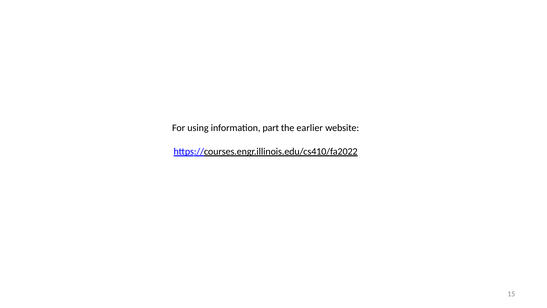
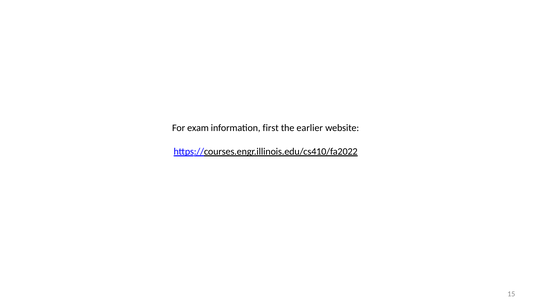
using: using -> exam
part: part -> first
